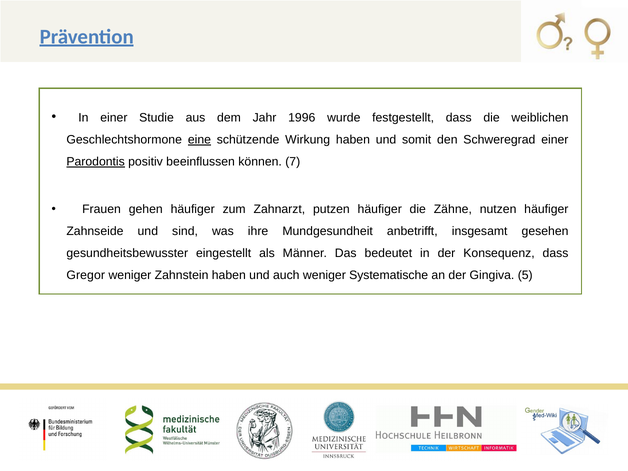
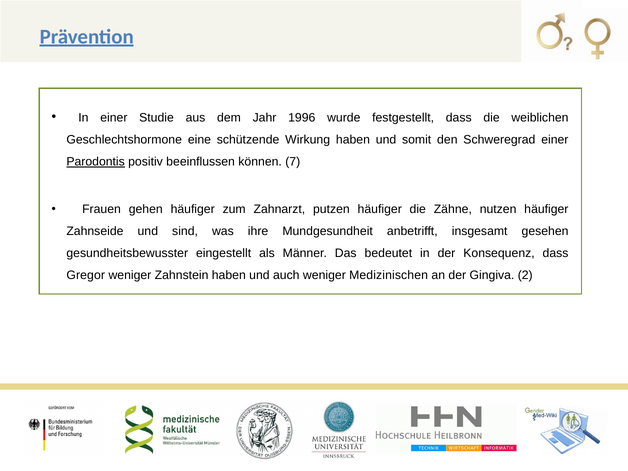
eine underline: present -> none
Systematische: Systematische -> Medizinischen
5: 5 -> 2
